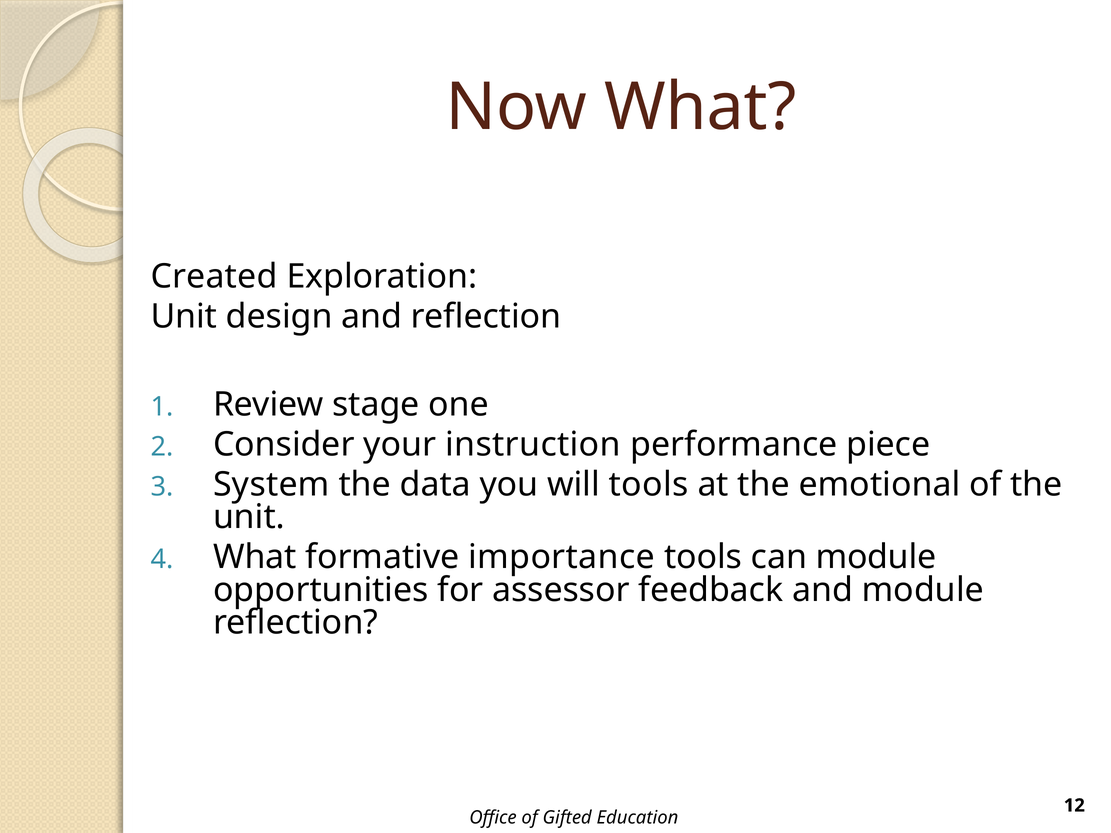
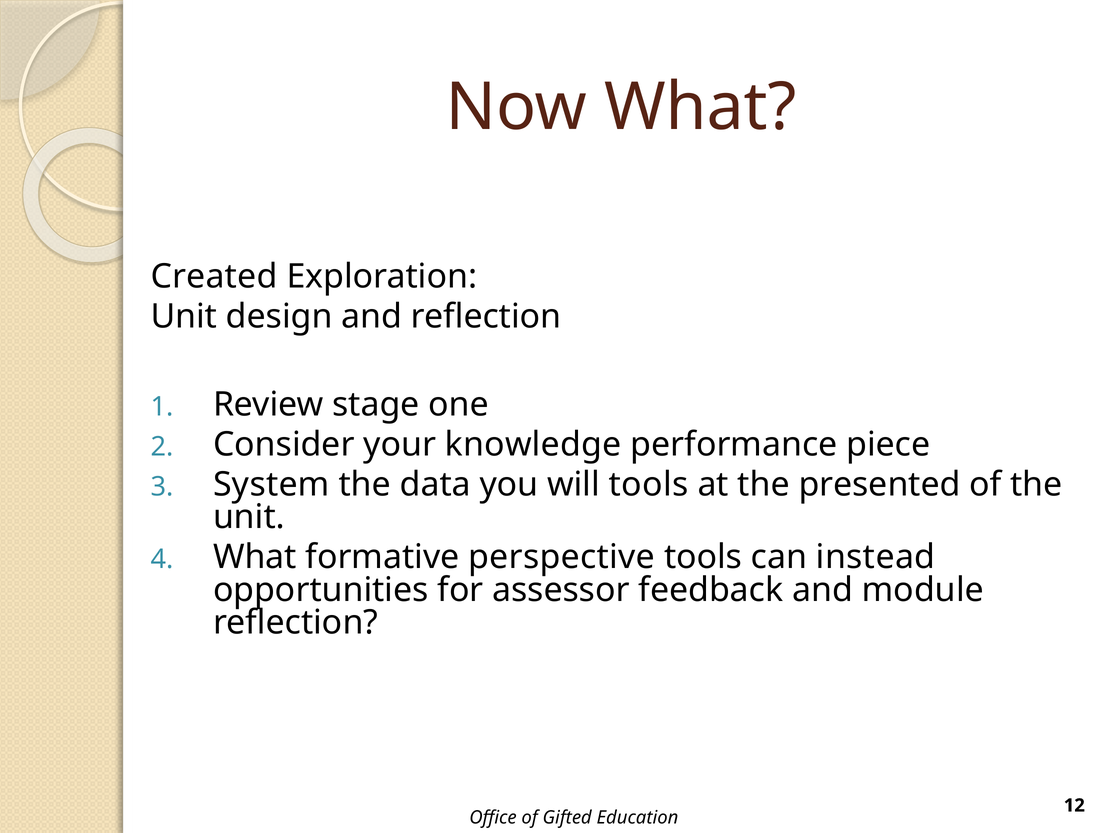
instruction: instruction -> knowledge
emotional: emotional -> presented
importance: importance -> perspective
can module: module -> instead
